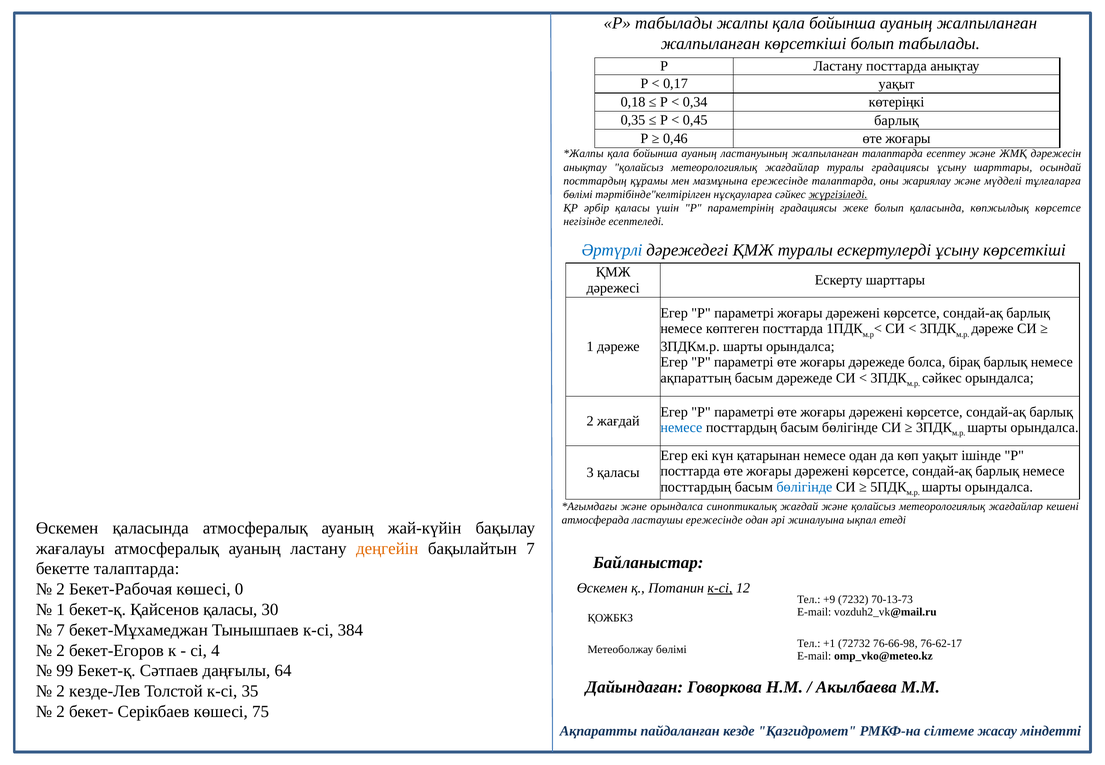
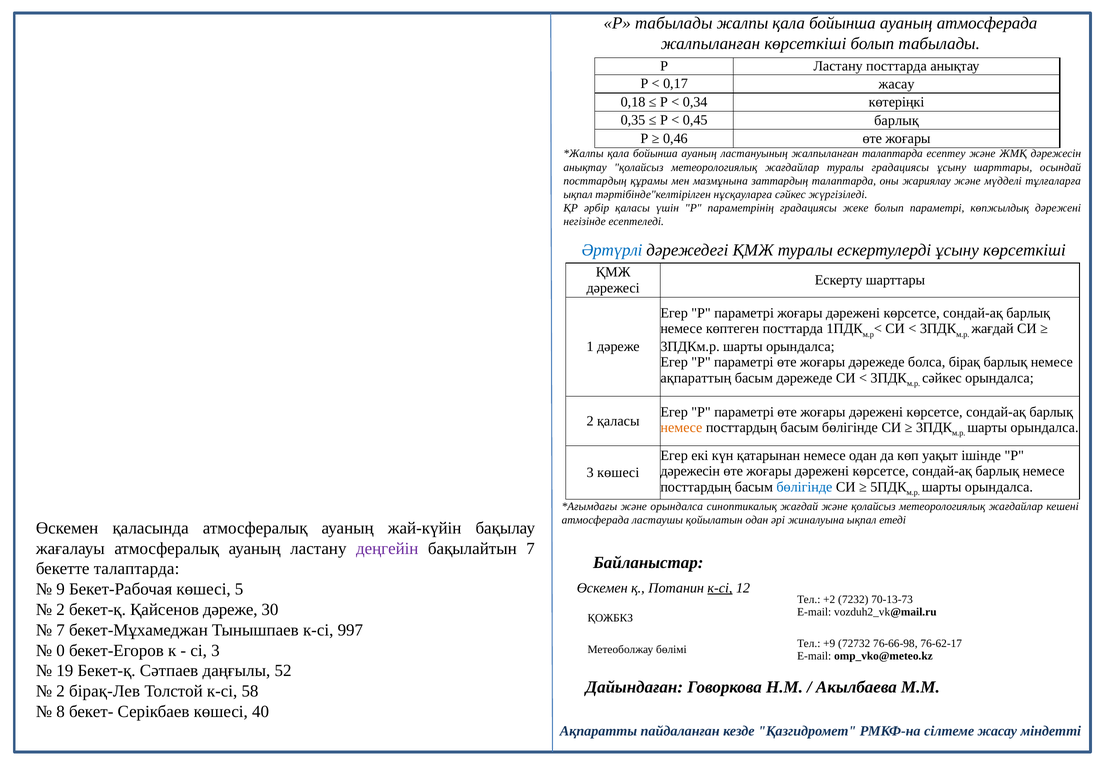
ауаның жалпыланған: жалпыланған -> атмосферада
0,17 уақыт: уақыт -> жасау
мазмұнына ережесінде: ережесінде -> заттардың
бөлімі at (578, 194): бөлімі -> ықпал
жүргізіледі underline: present -> none
болып қаласында: қаласында -> параметрі
көпжылдық көрсетсе: көрсетсе -> дәрежені
дәреже at (993, 329): дәреже -> жағдай
2 жағдай: жағдай -> қаласы
немесе at (681, 428) colour: blue -> orange
посттарда at (690, 471): посттарда -> дәрежесін
3 қаласы: қаласы -> көшесі
ластаушы ережесінде: ережесінде -> қойылатын
деңгейін colour: orange -> purple
2 at (61, 589): 2 -> 9
0: 0 -> 5
+9: +9 -> +2
1 at (61, 610): 1 -> 2
Қайсенов қаласы: қаласы -> дәреже
384: 384 -> 997
+1: +1 -> +9
2 at (61, 650): 2 -> 0
сі 4: 4 -> 3
99: 99 -> 19
64: 64 -> 52
кезде-Лев: кезде-Лев -> бірақ-Лев
35: 35 -> 58
2 at (61, 712): 2 -> 8
75: 75 -> 40
